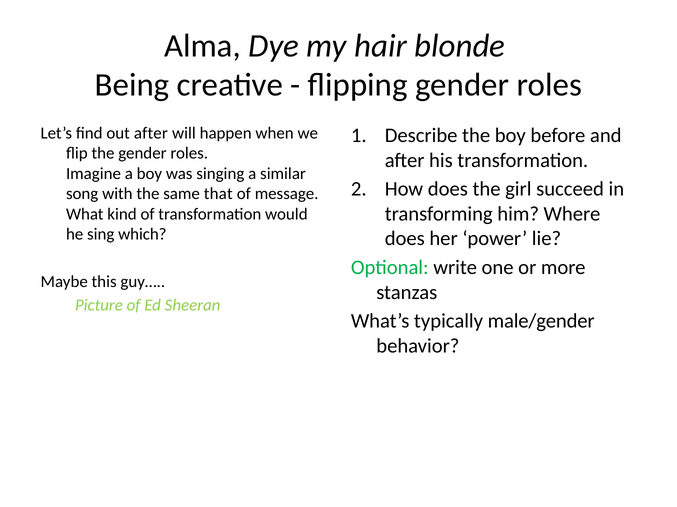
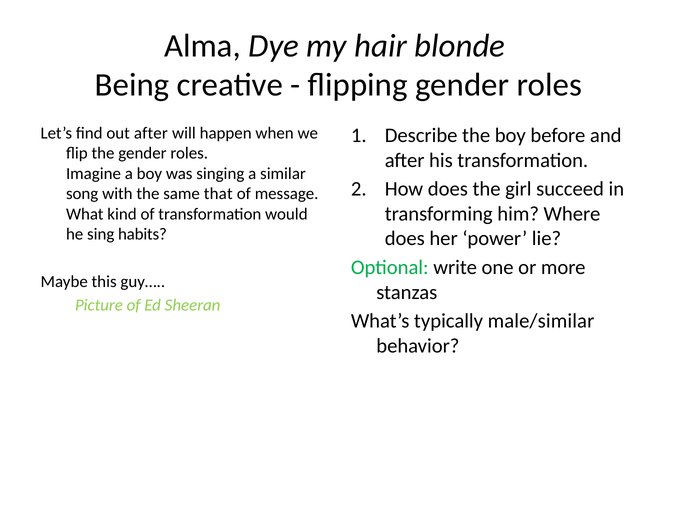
which: which -> habits
male/gender: male/gender -> male/similar
